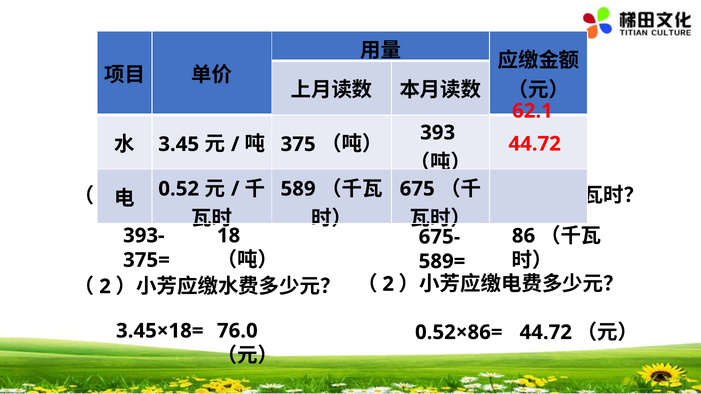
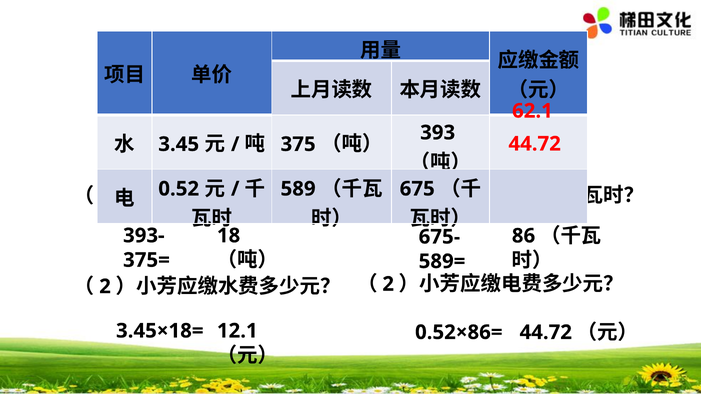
76.0: 76.0 -> 12.1
